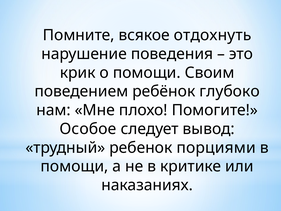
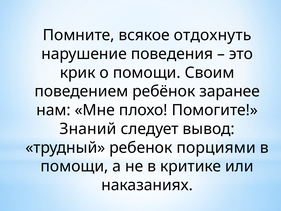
глубоко: глубоко -> заранее
Особое: Особое -> Знаний
